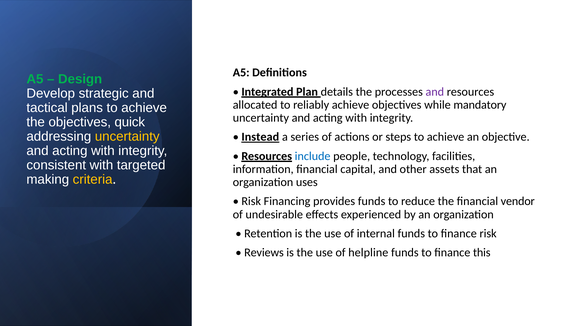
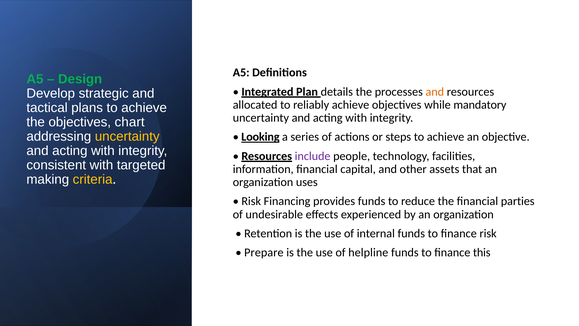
and at (435, 92) colour: purple -> orange
quick: quick -> chart
Instead: Instead -> Looking
include colour: blue -> purple
vendor: vendor -> parties
Reviews: Reviews -> Prepare
